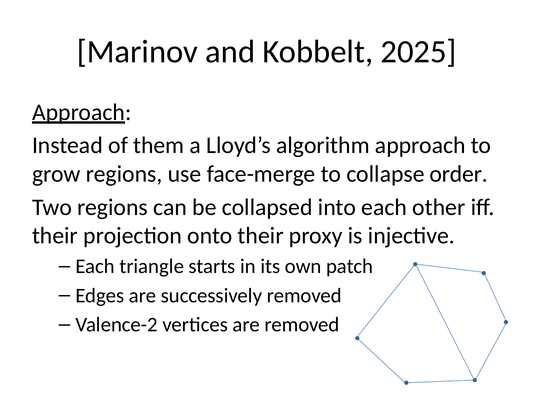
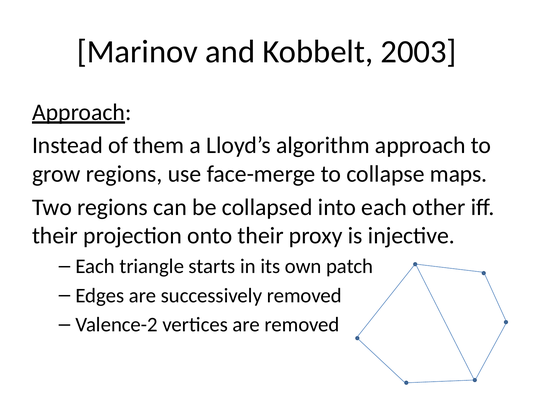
2025: 2025 -> 2003
order: order -> maps
